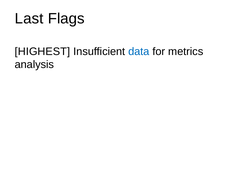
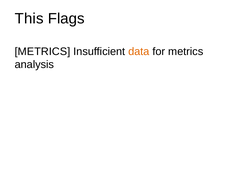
Last: Last -> This
HIGHEST at (42, 51): HIGHEST -> METRICS
data colour: blue -> orange
